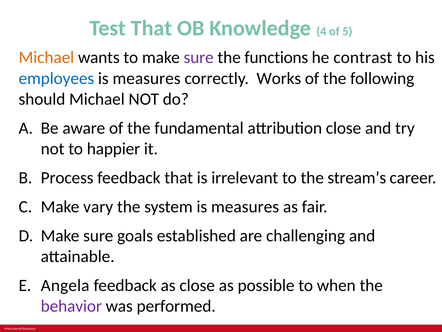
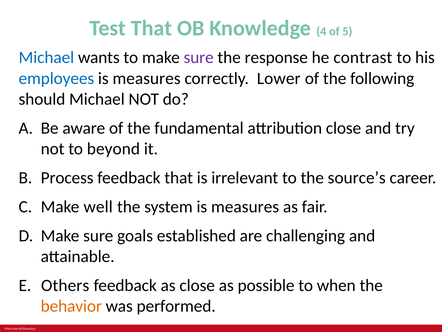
Michael at (46, 58) colour: orange -> blue
functions: functions -> response
Works: Works -> Lower
happier: happier -> beyond
stream’s: stream’s -> source’s
vary: vary -> well
Angela: Angela -> Others
behavior colour: purple -> orange
